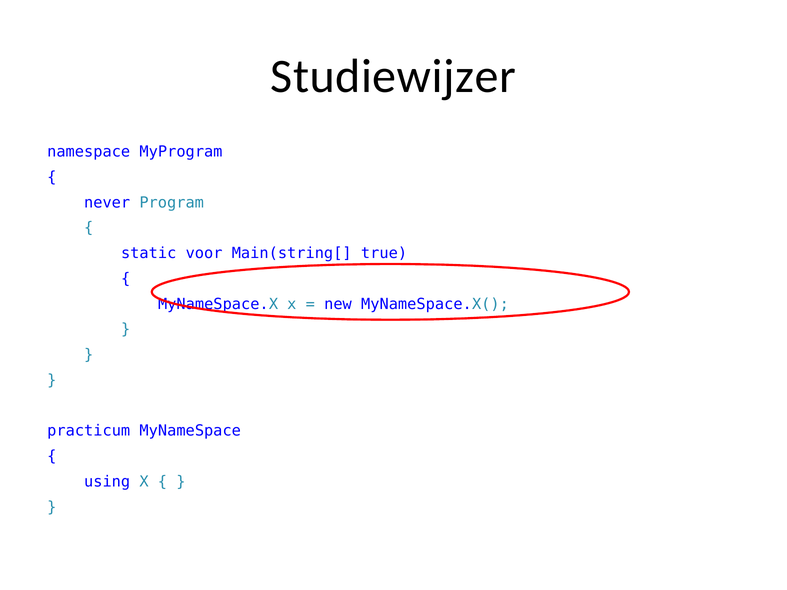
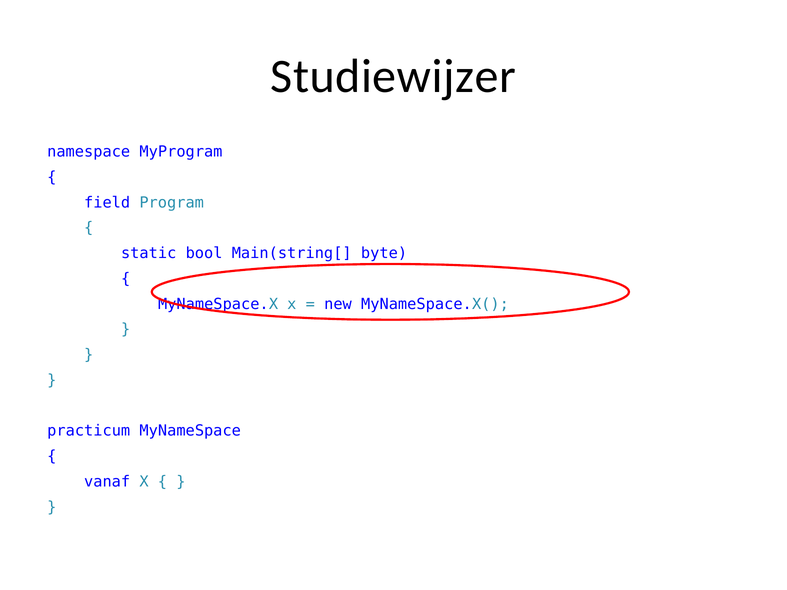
never: never -> field
voor: voor -> bool
true: true -> byte
using: using -> vanaf
